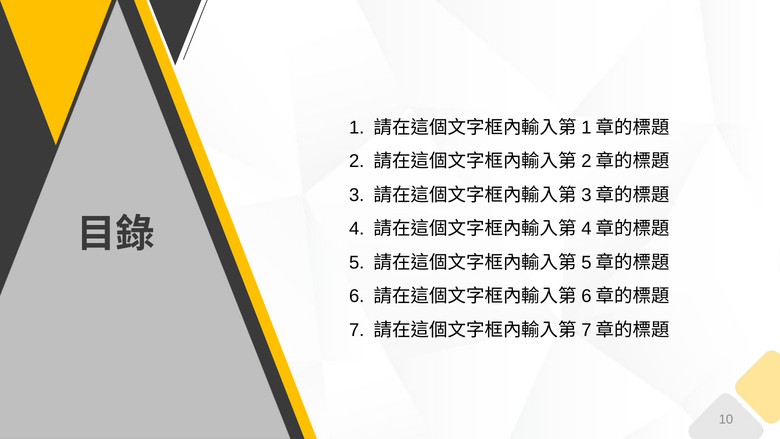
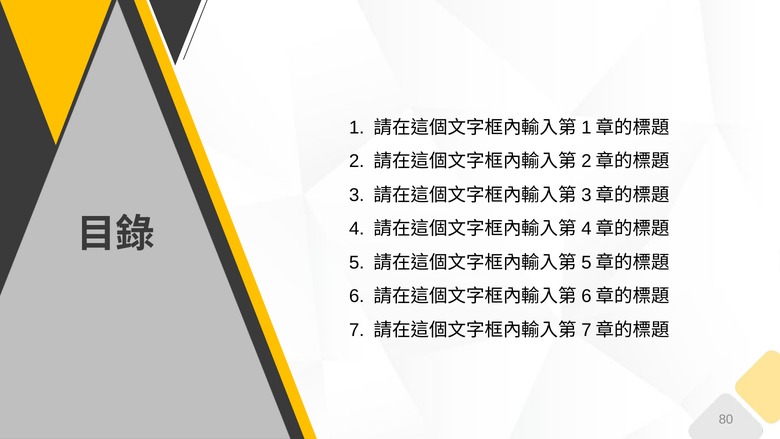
10: 10 -> 80
